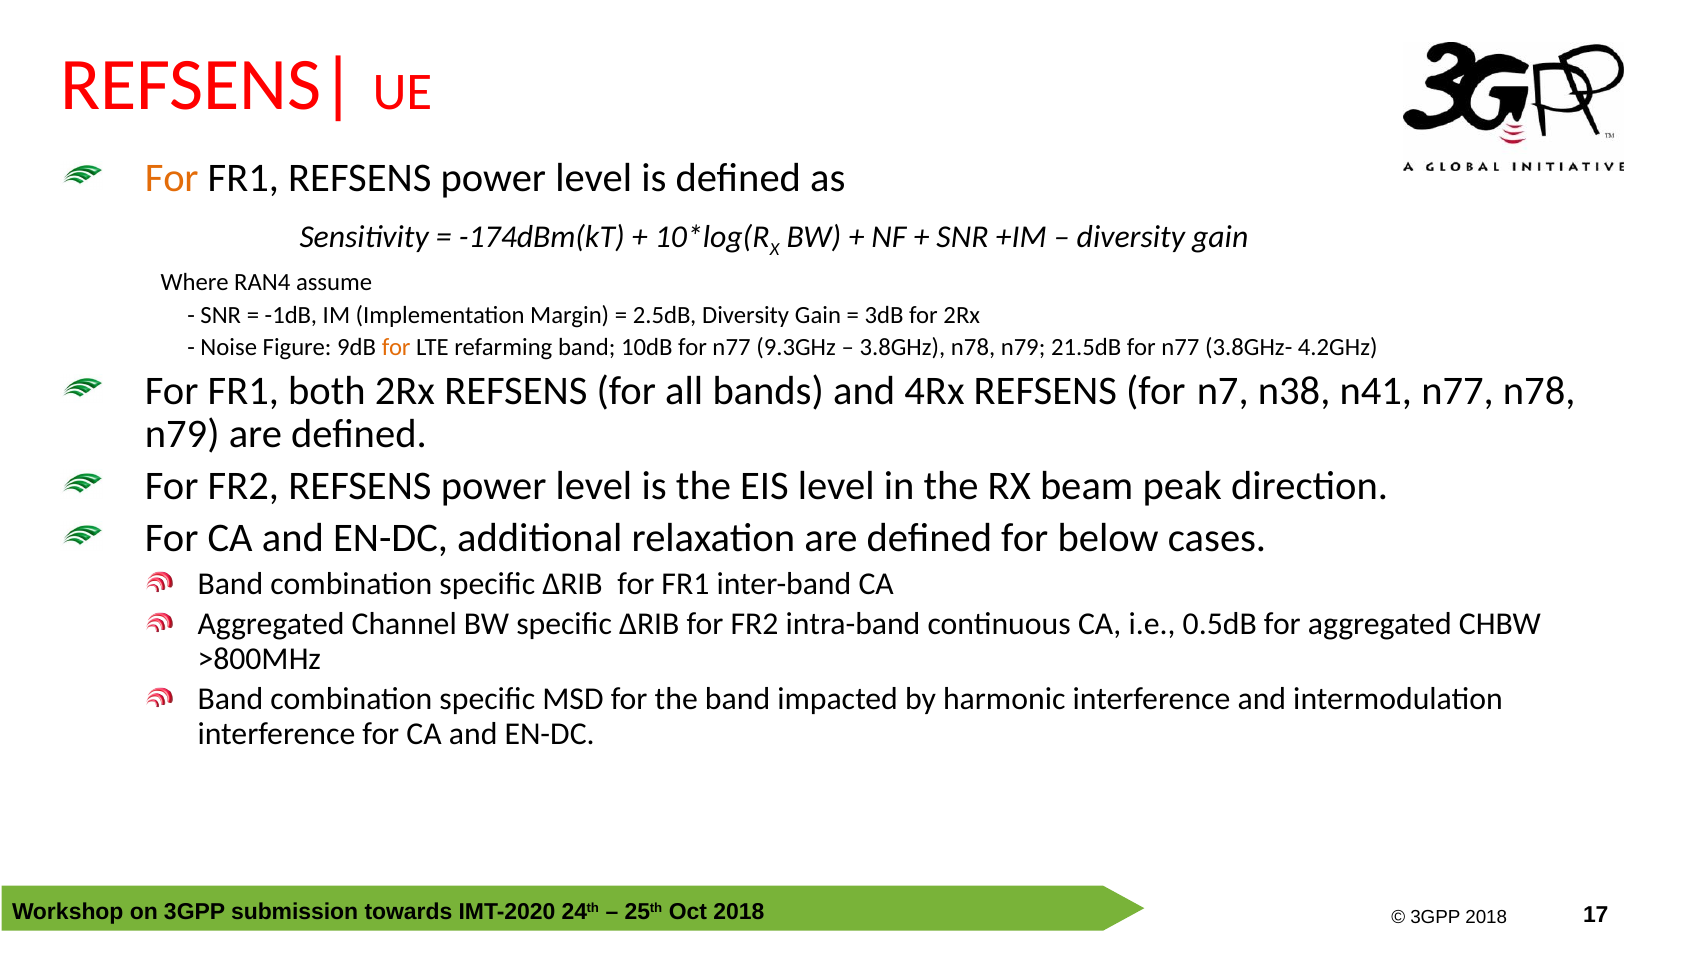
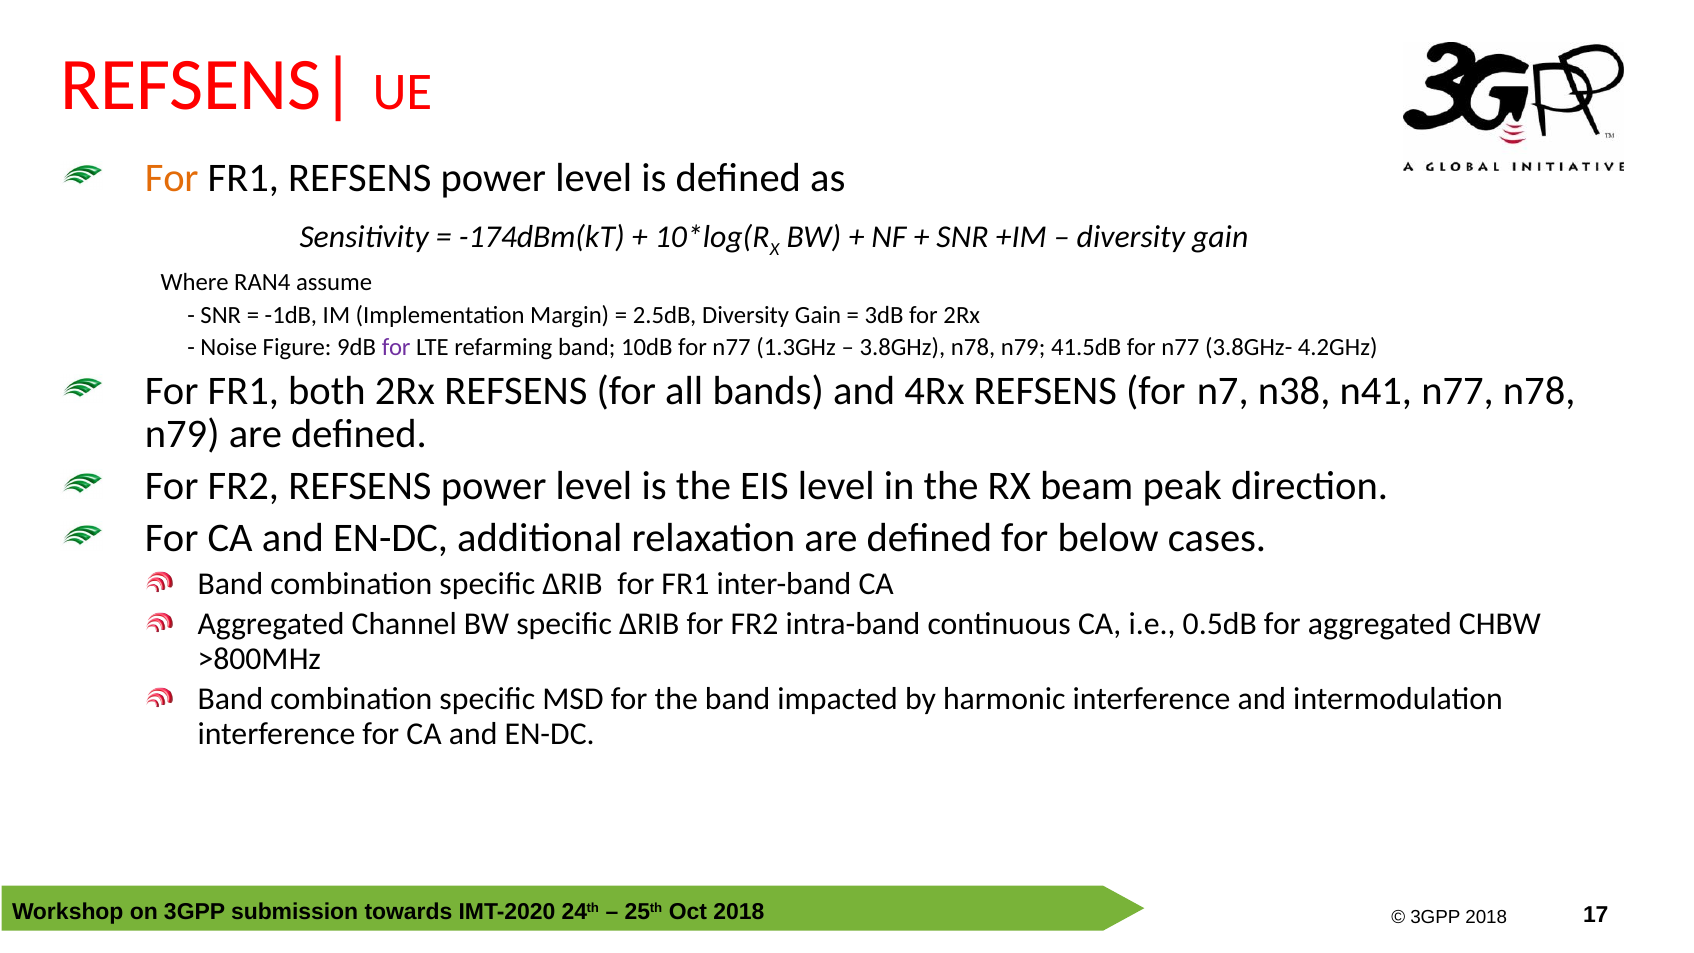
for at (396, 347) colour: orange -> purple
9.3GHz: 9.3GHz -> 1.3GHz
21.5dB: 21.5dB -> 41.5dB
